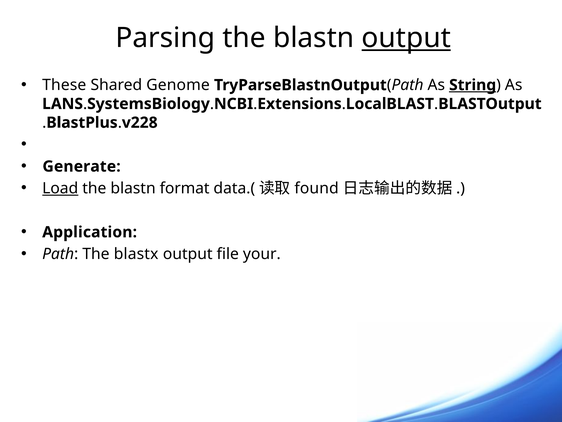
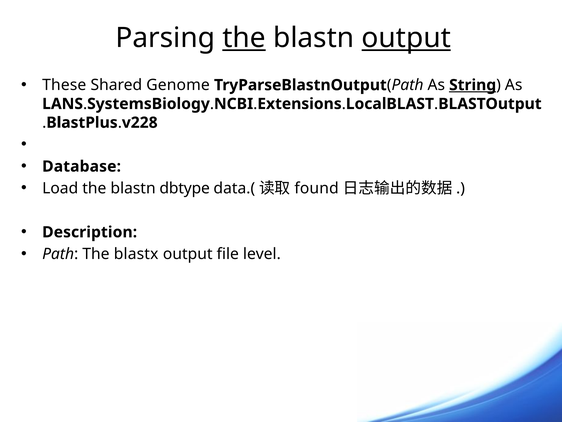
the at (244, 38) underline: none -> present
Generate: Generate -> Database
Load underline: present -> none
format: format -> dbtype
Application: Application -> Description
your: your -> level
